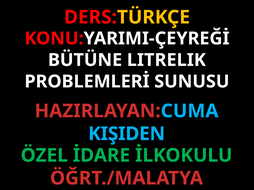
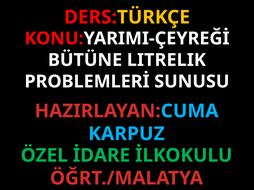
KIŞIDEN: KIŞIDEN -> KARPUZ
